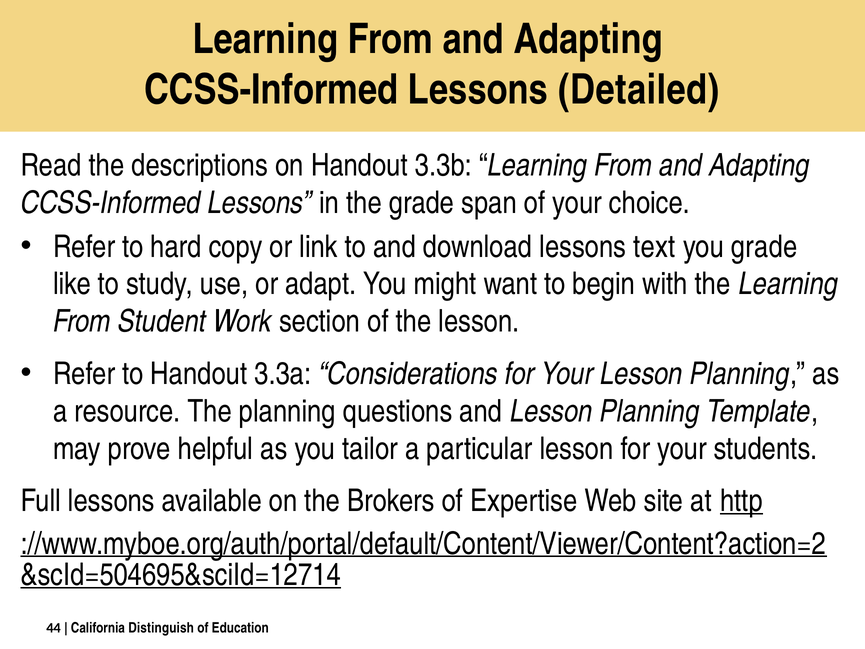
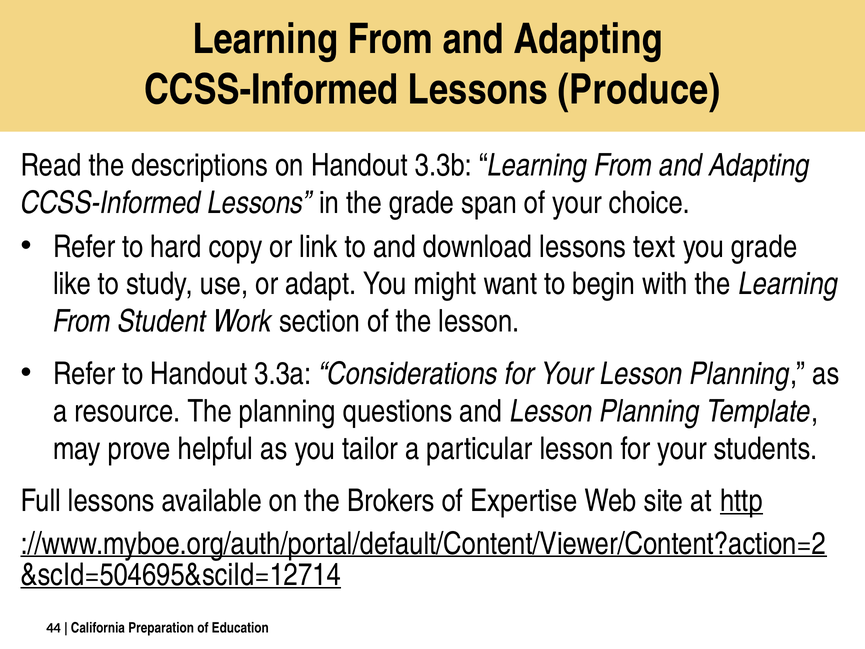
Detailed: Detailed -> Produce
Distinguish: Distinguish -> Preparation
